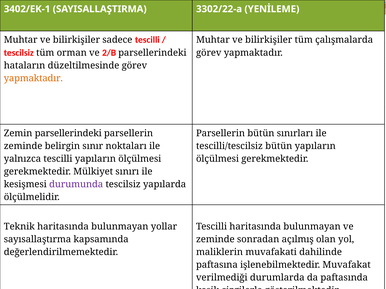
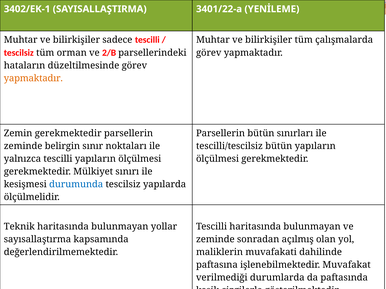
3302/22-a: 3302/22-a -> 3401/22-a
Zemin parsellerindeki: parsellerindeki -> gerekmektedir
durumunda colour: purple -> blue
